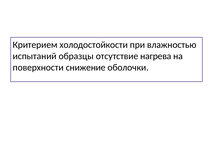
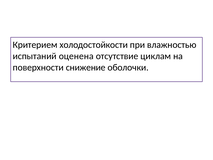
образцы: образцы -> оценена
нагрева: нагрева -> циклам
